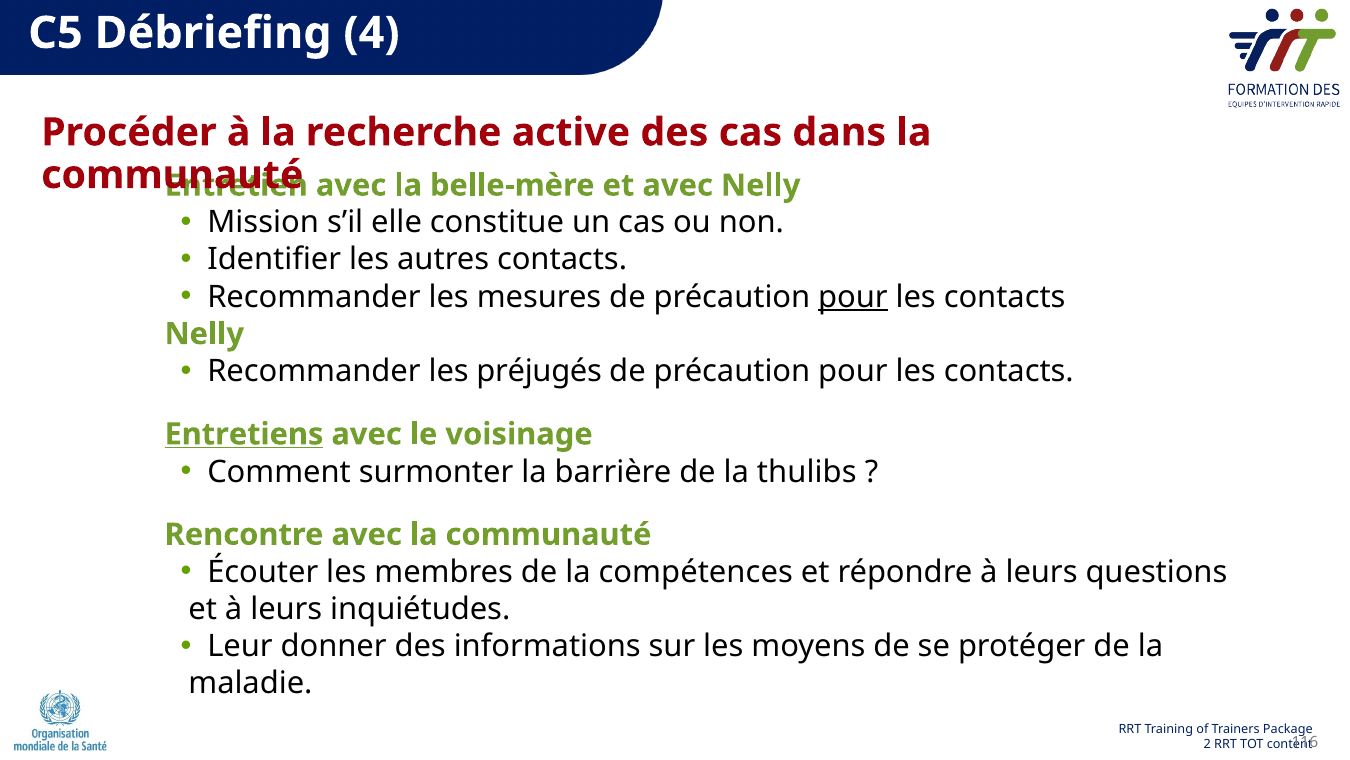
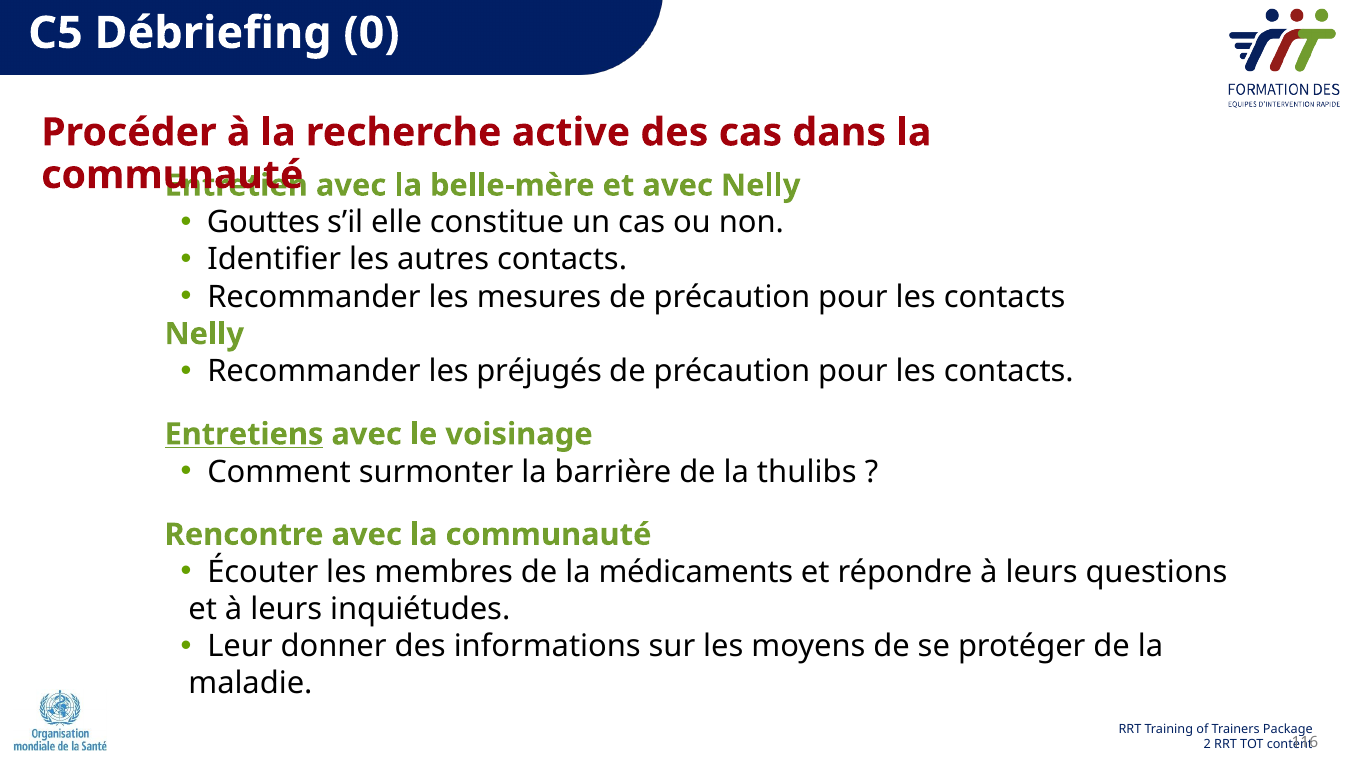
4: 4 -> 0
Mission: Mission -> Gouttes
pour at (853, 297) underline: present -> none
compétences: compétences -> médicaments
